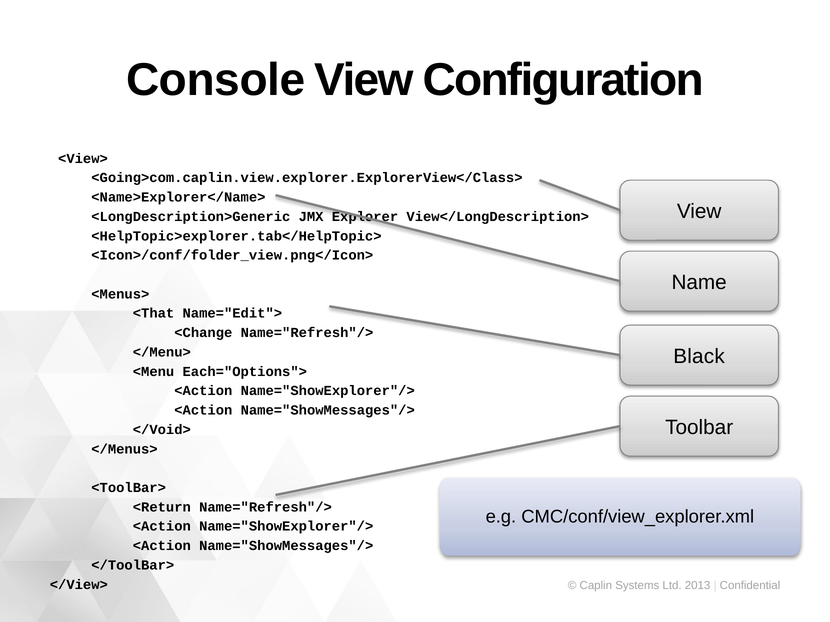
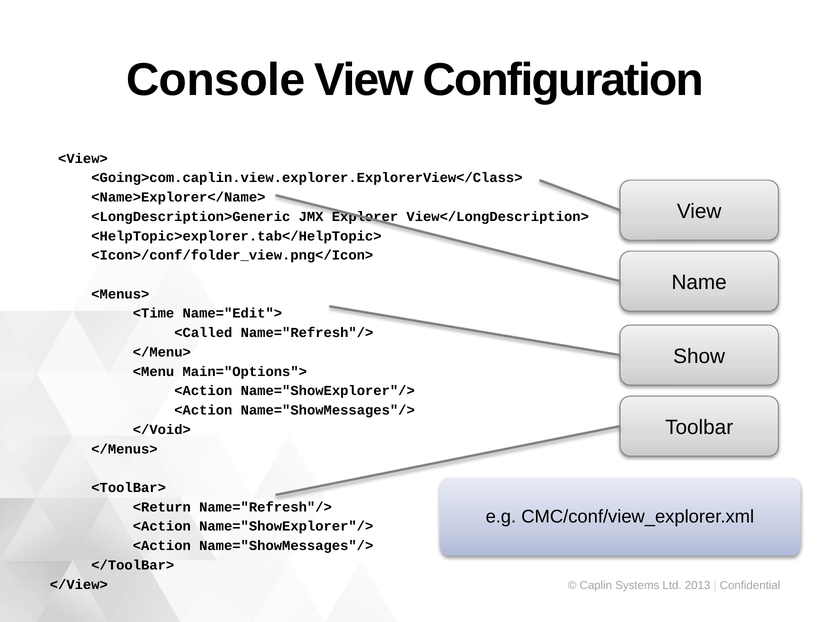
<That: <That -> <Time
<Change: <Change -> <Called
Black: Black -> Show
Each="Options">: Each="Options"> -> Main="Options">
